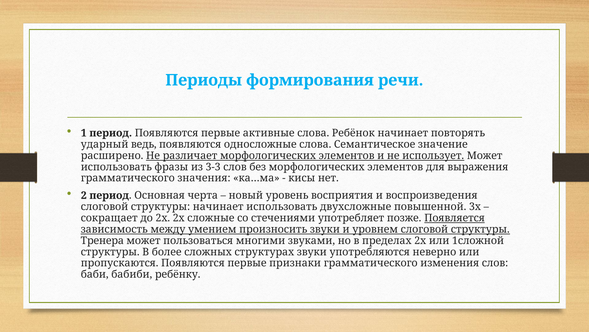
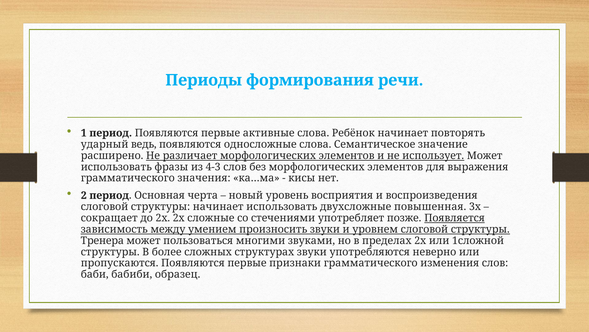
3-3: 3-3 -> 4-3
повышенной: повышенной -> повышенная
ребёнку: ребёнку -> образец
